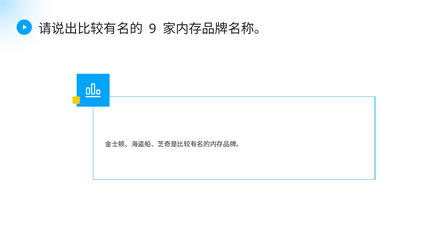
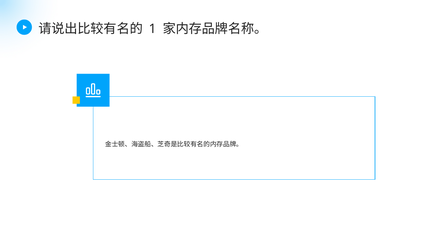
9: 9 -> 1
